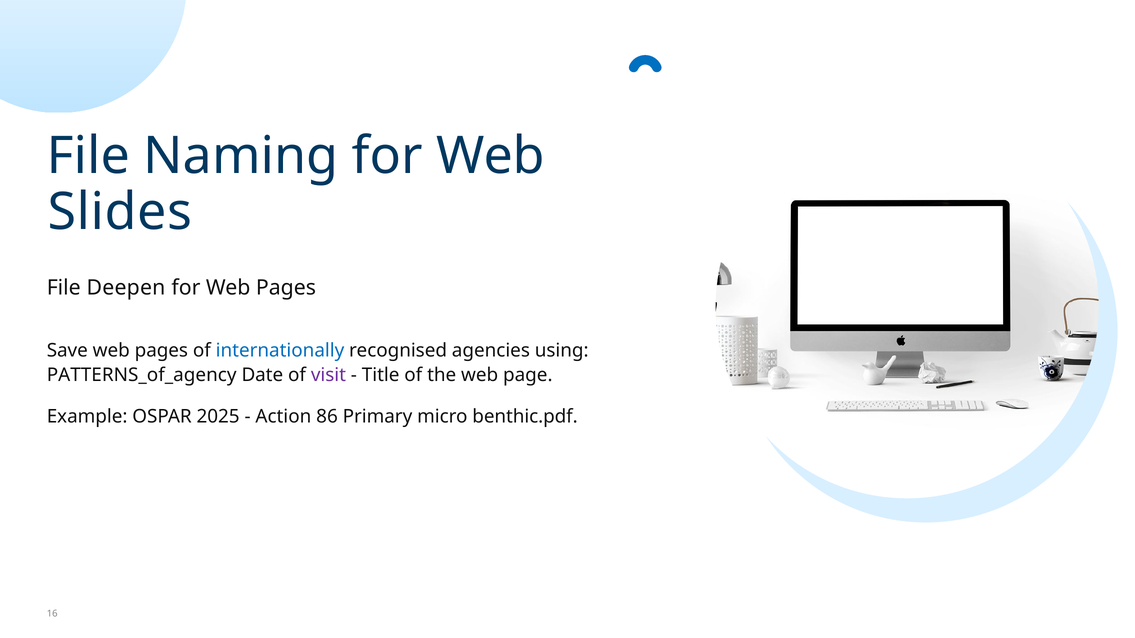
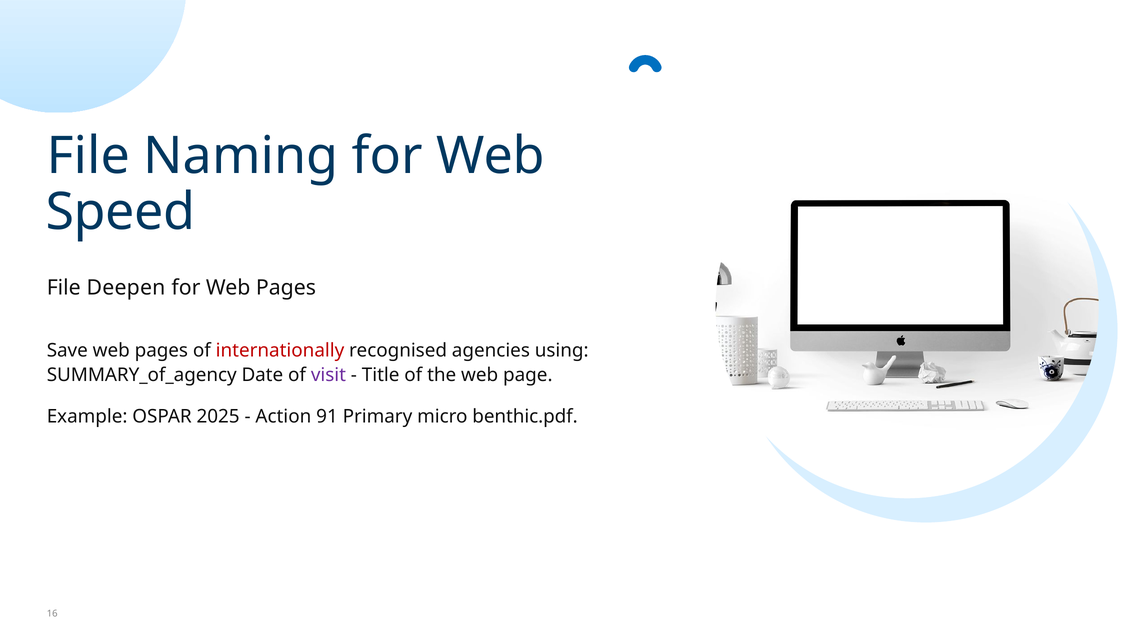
Slides: Slides -> Speed
internationally colour: blue -> red
PATTERNS_of_agency: PATTERNS_of_agency -> SUMMARY_of_agency
86: 86 -> 91
